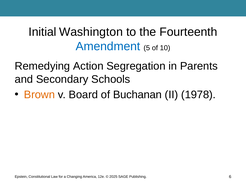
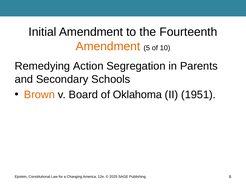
Initial Washington: Washington -> Amendment
Amendment at (108, 46) colour: blue -> orange
Buchanan: Buchanan -> Oklahoma
1978: 1978 -> 1951
